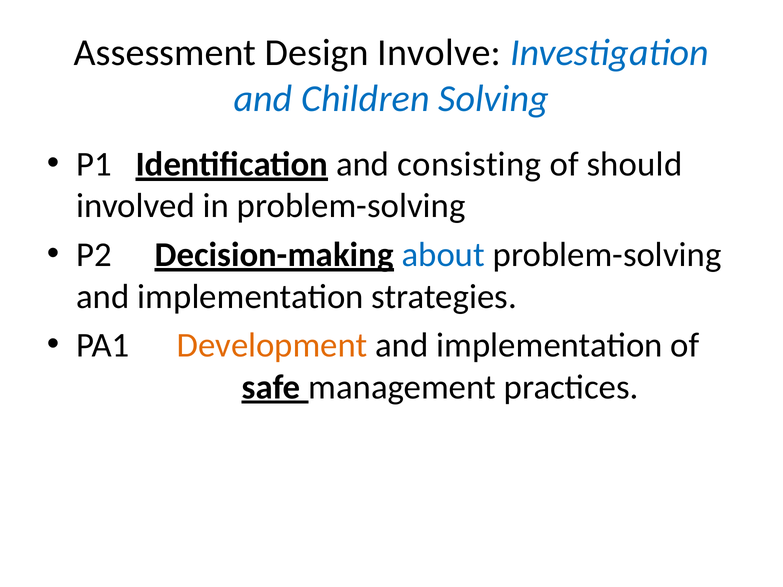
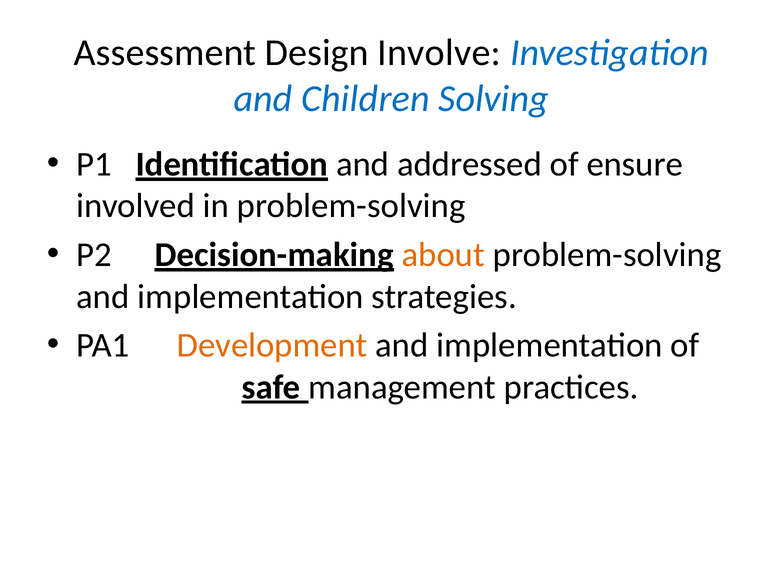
consisting: consisting -> addressed
should: should -> ensure
about colour: blue -> orange
